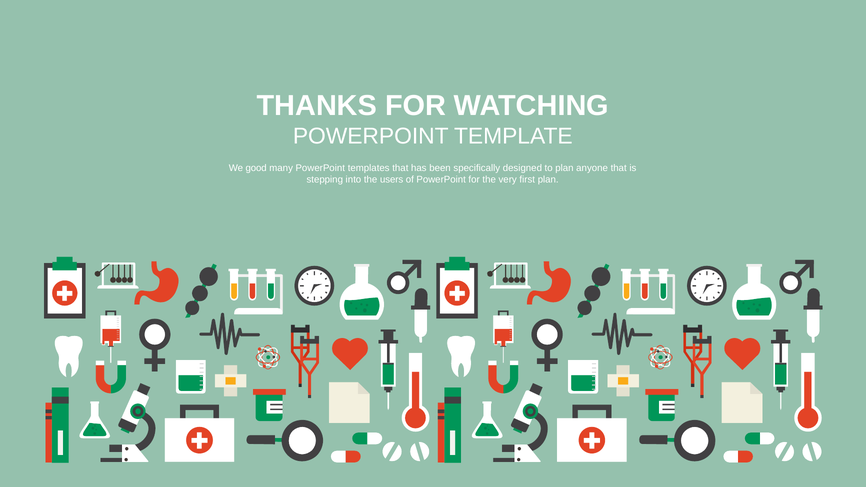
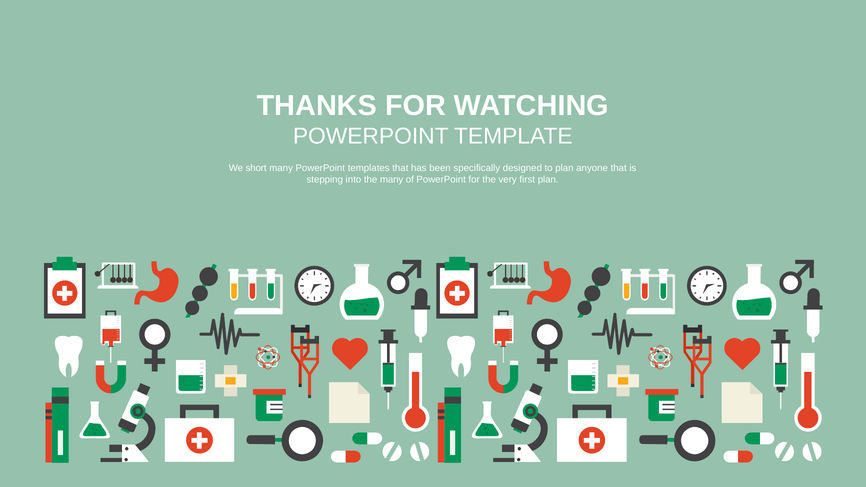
good: good -> short
the users: users -> many
